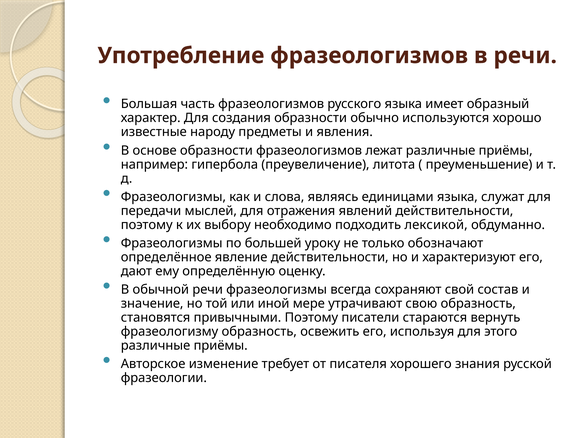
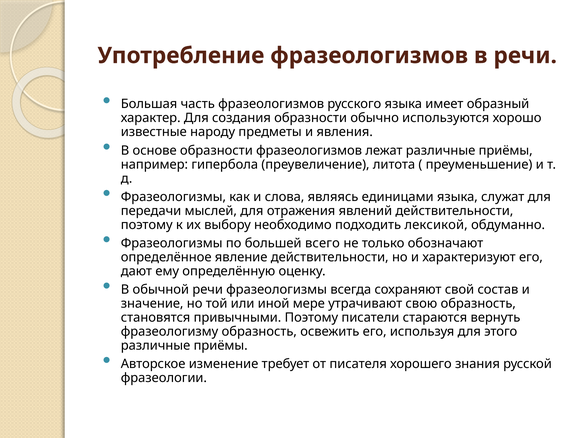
уроку: уроку -> всего
